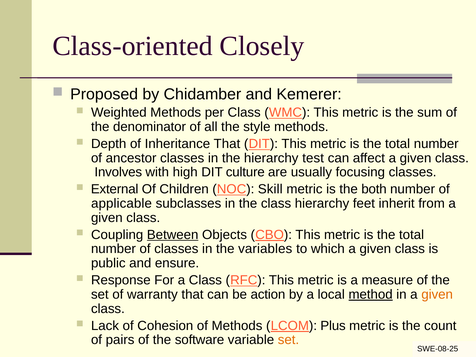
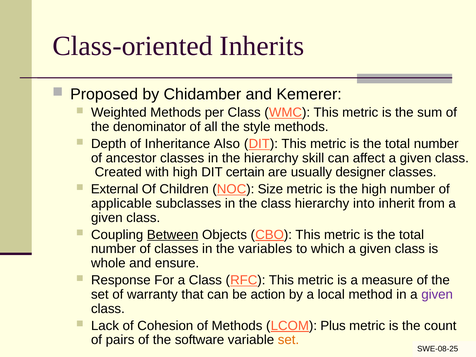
Closely: Closely -> Inherits
Inheritance That: That -> Also
test: test -> skill
Involves: Involves -> Created
culture: culture -> certain
focusing: focusing -> designer
Skill: Skill -> Size
the both: both -> high
feet: feet -> into
public: public -> whole
method underline: present -> none
given at (437, 294) colour: orange -> purple
